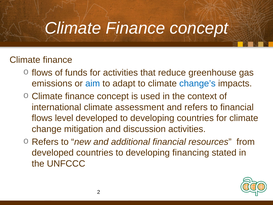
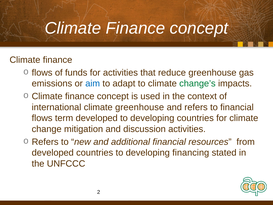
change’s colour: blue -> green
climate assessment: assessment -> greenhouse
level: level -> term
